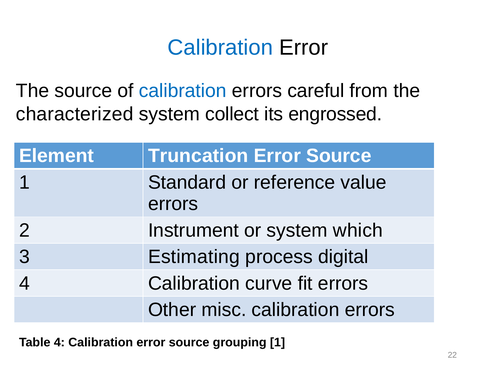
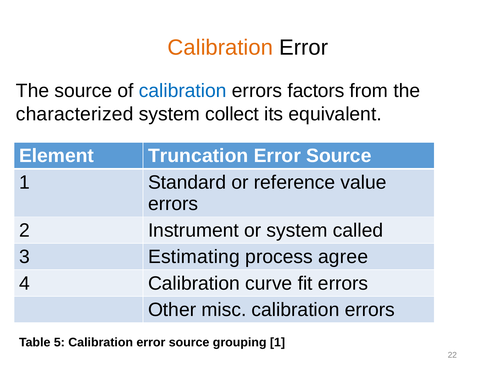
Calibration at (220, 47) colour: blue -> orange
careful: careful -> factors
engrossed: engrossed -> equivalent
which: which -> called
digital: digital -> agree
Table 4: 4 -> 5
